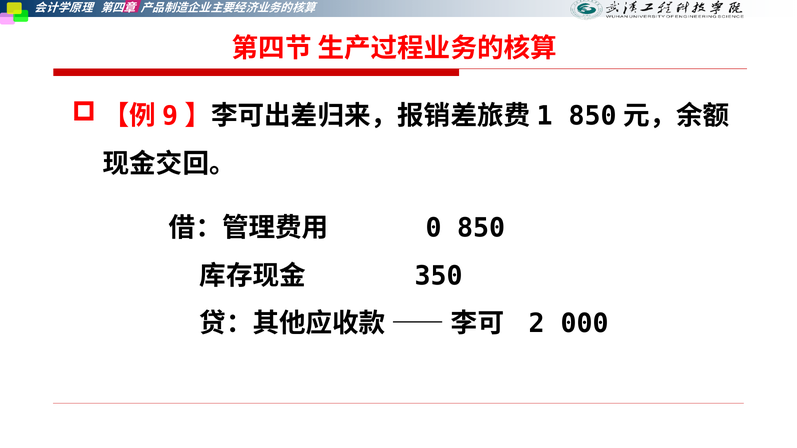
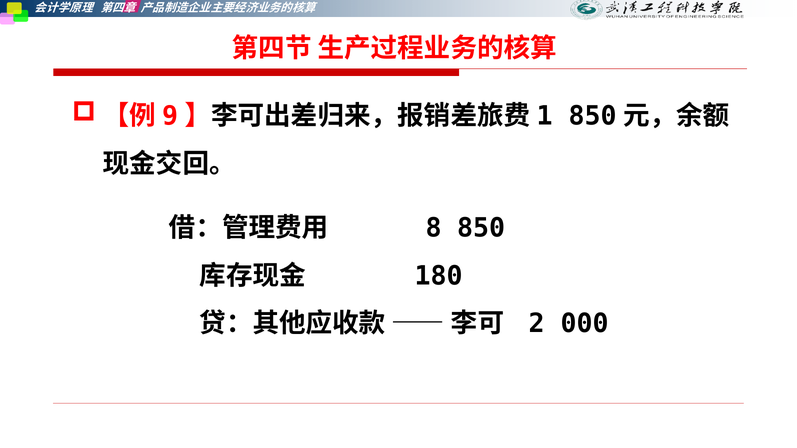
0: 0 -> 8
350: 350 -> 180
